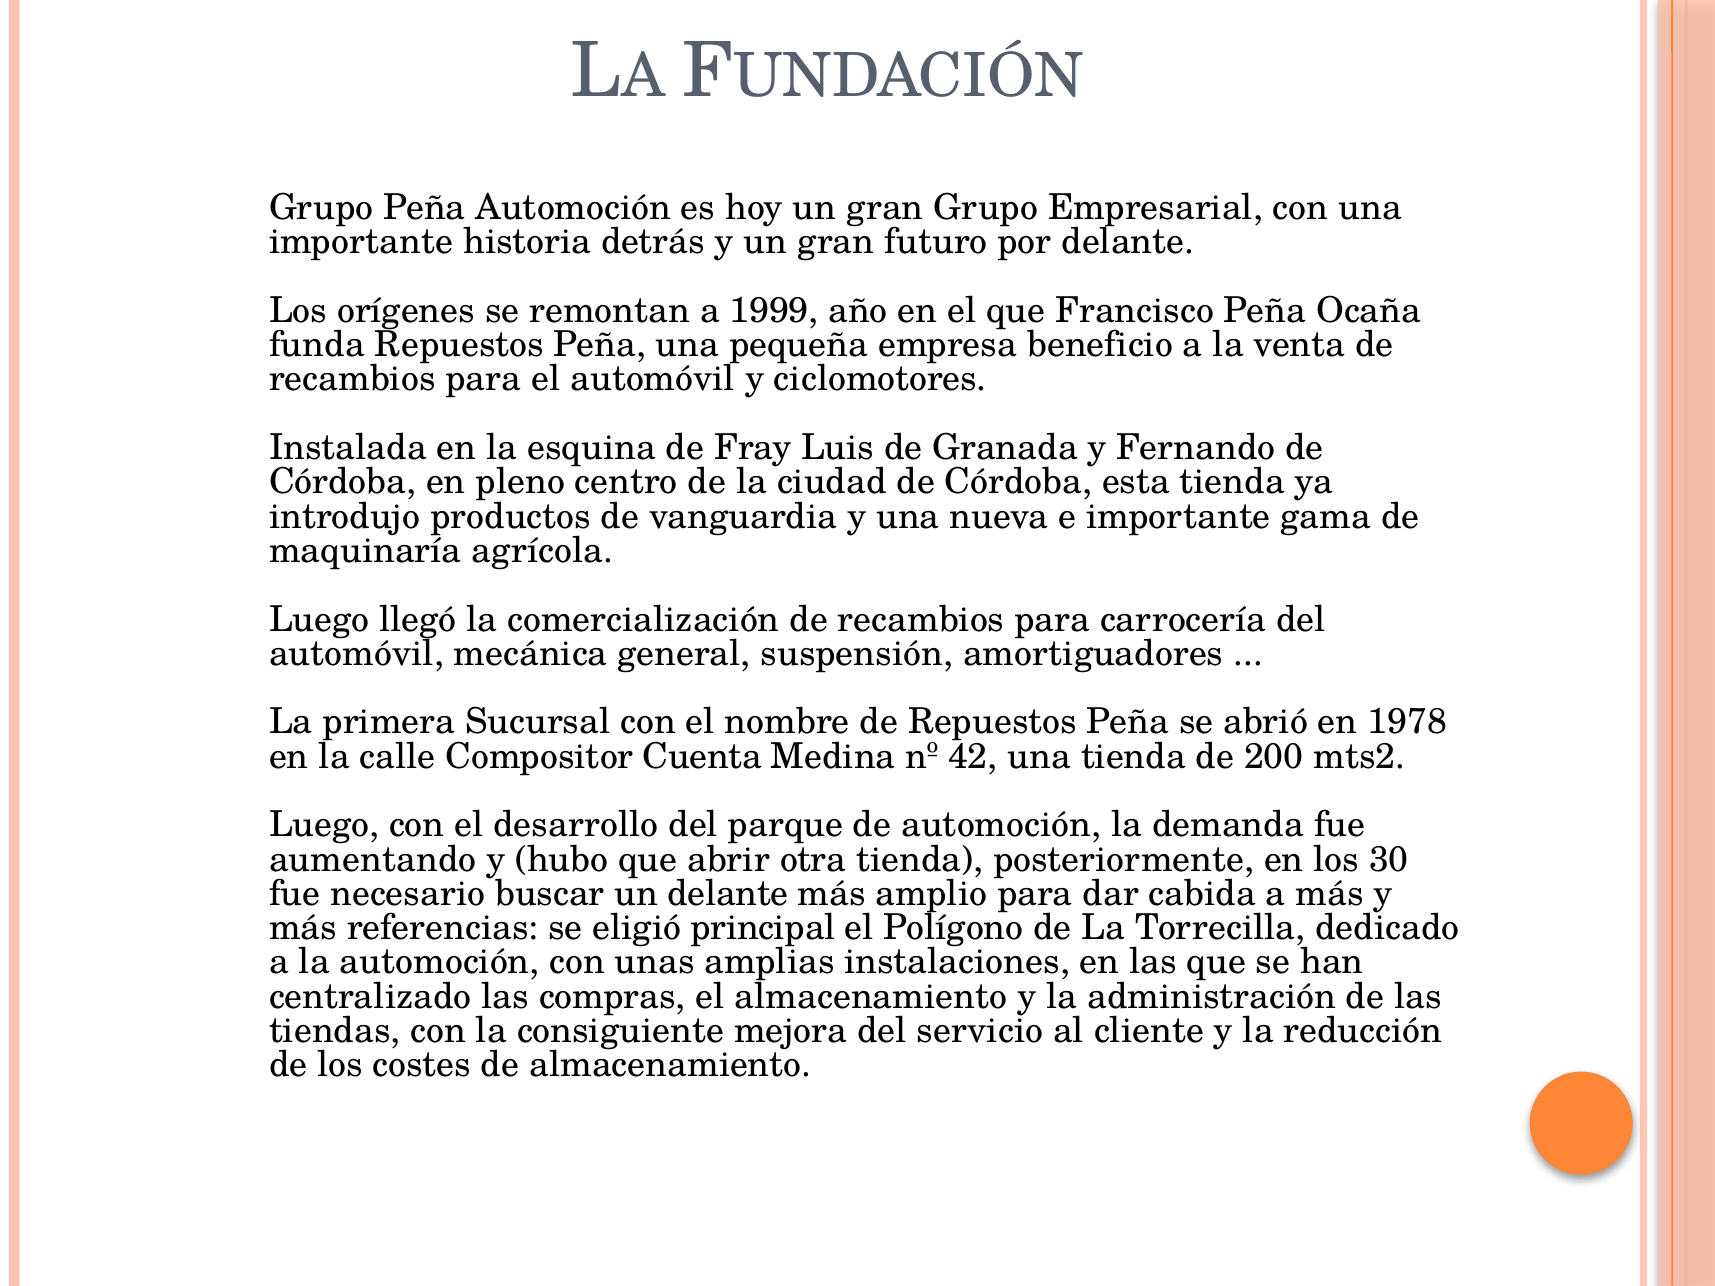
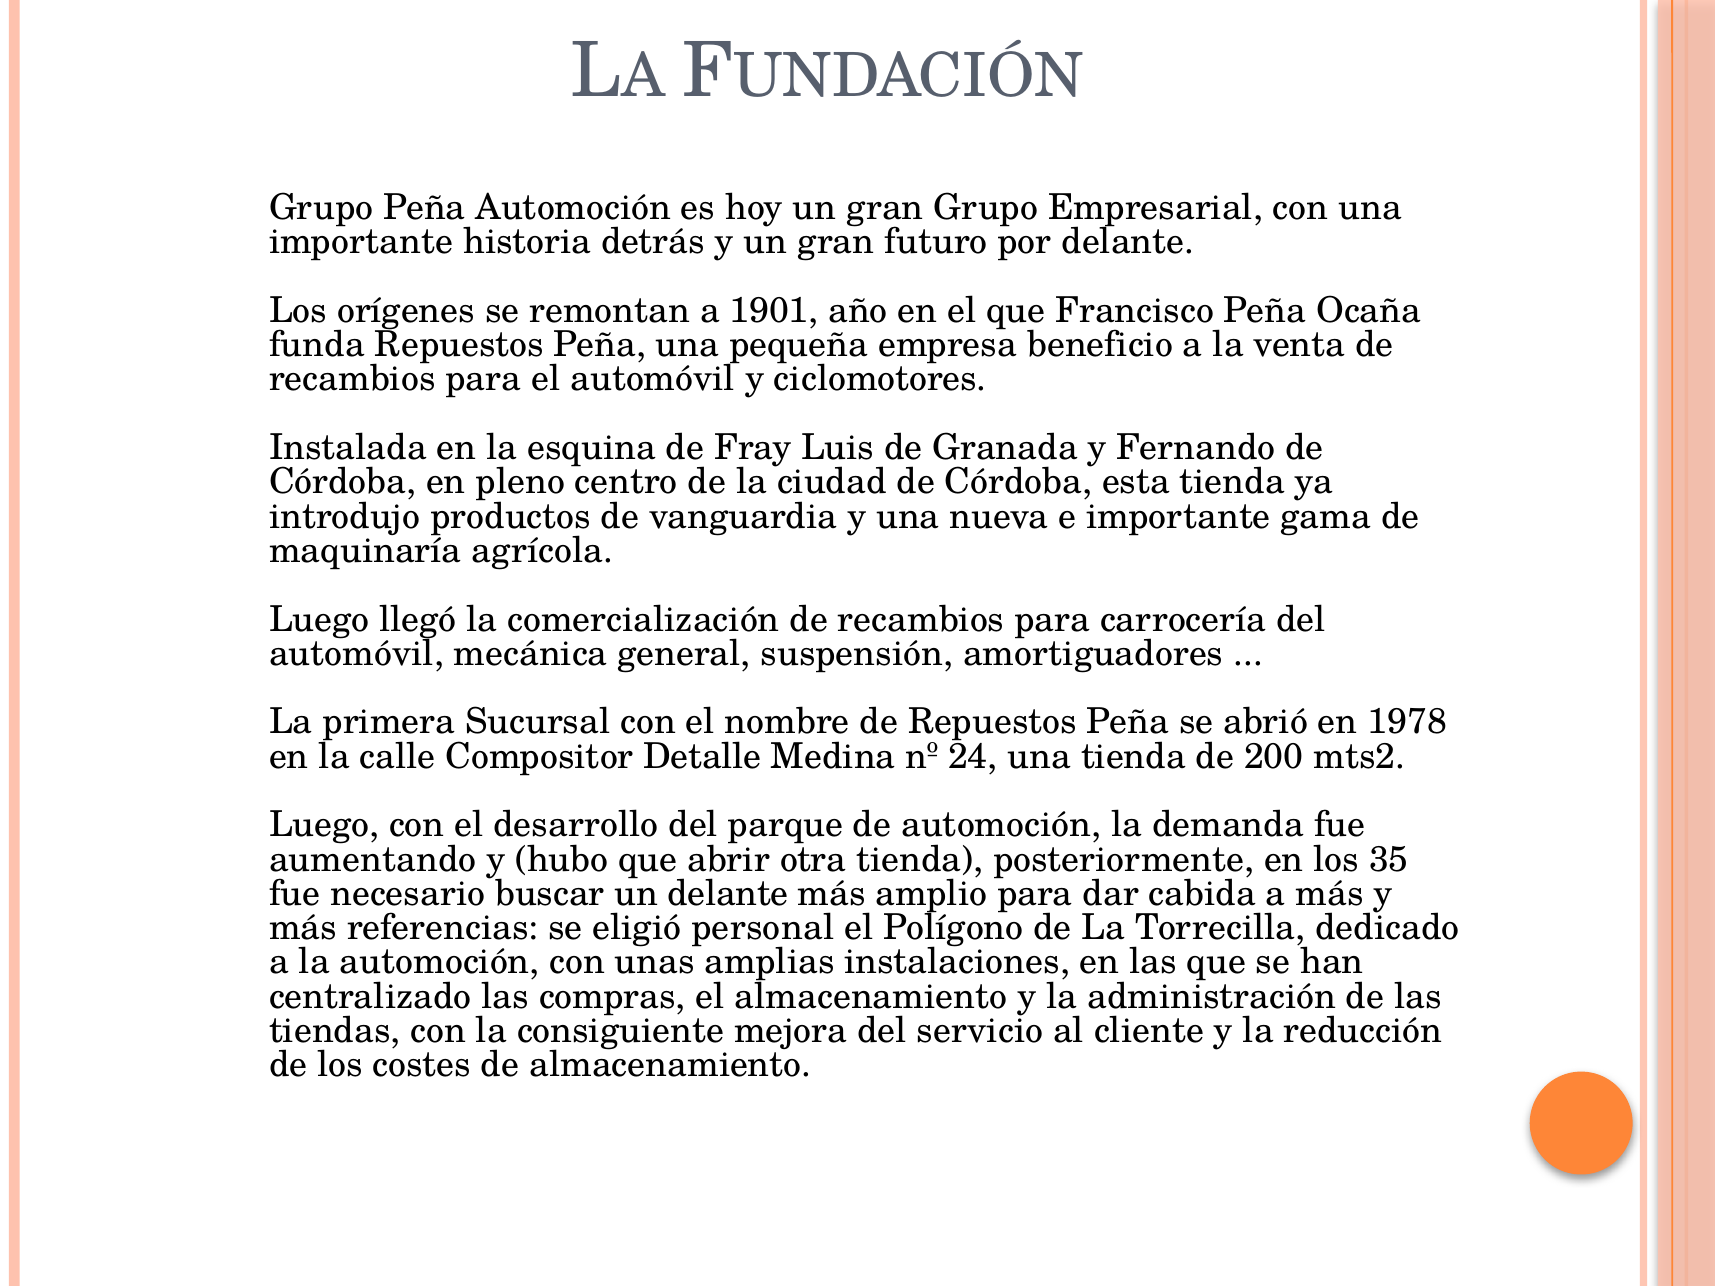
1999: 1999 -> 1901
Cuenta: Cuenta -> Detalle
42: 42 -> 24
30: 30 -> 35
principal: principal -> personal
